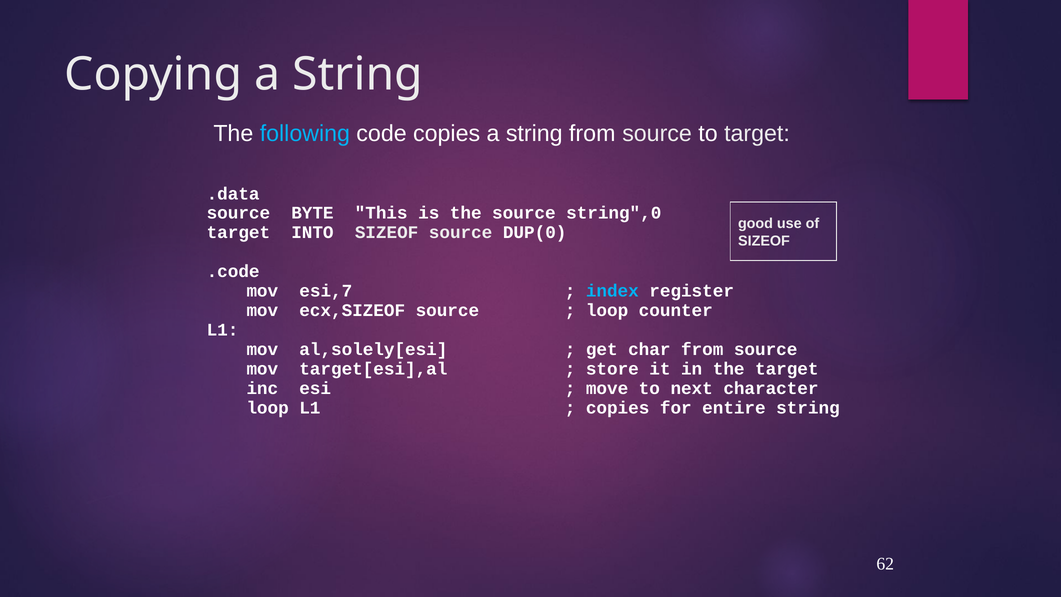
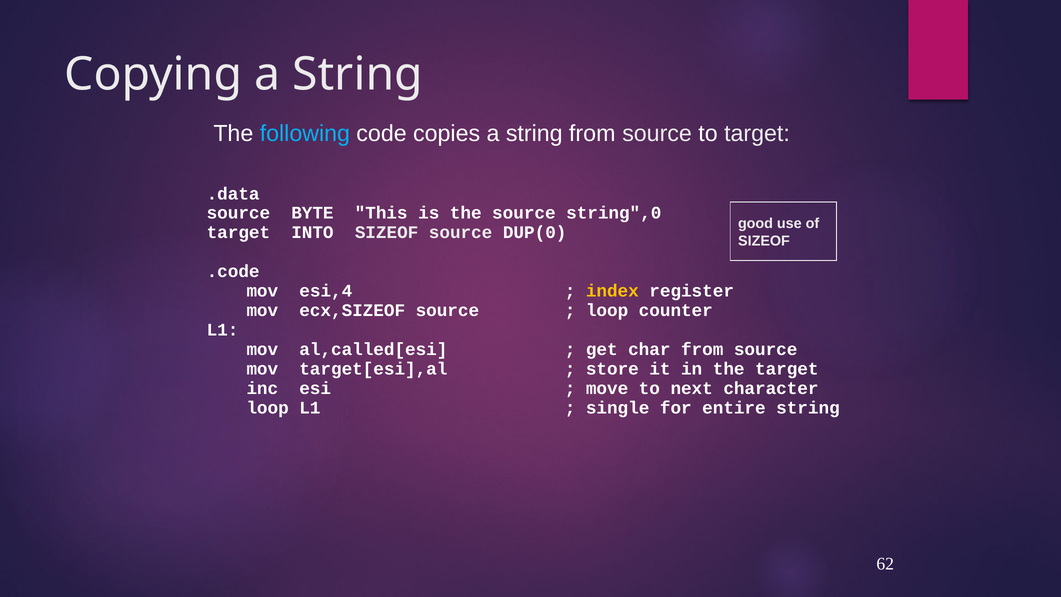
esi,7: esi,7 -> esi,4
index colour: light blue -> yellow
al,solely[esi: al,solely[esi -> al,called[esi
copies at (618, 408): copies -> single
